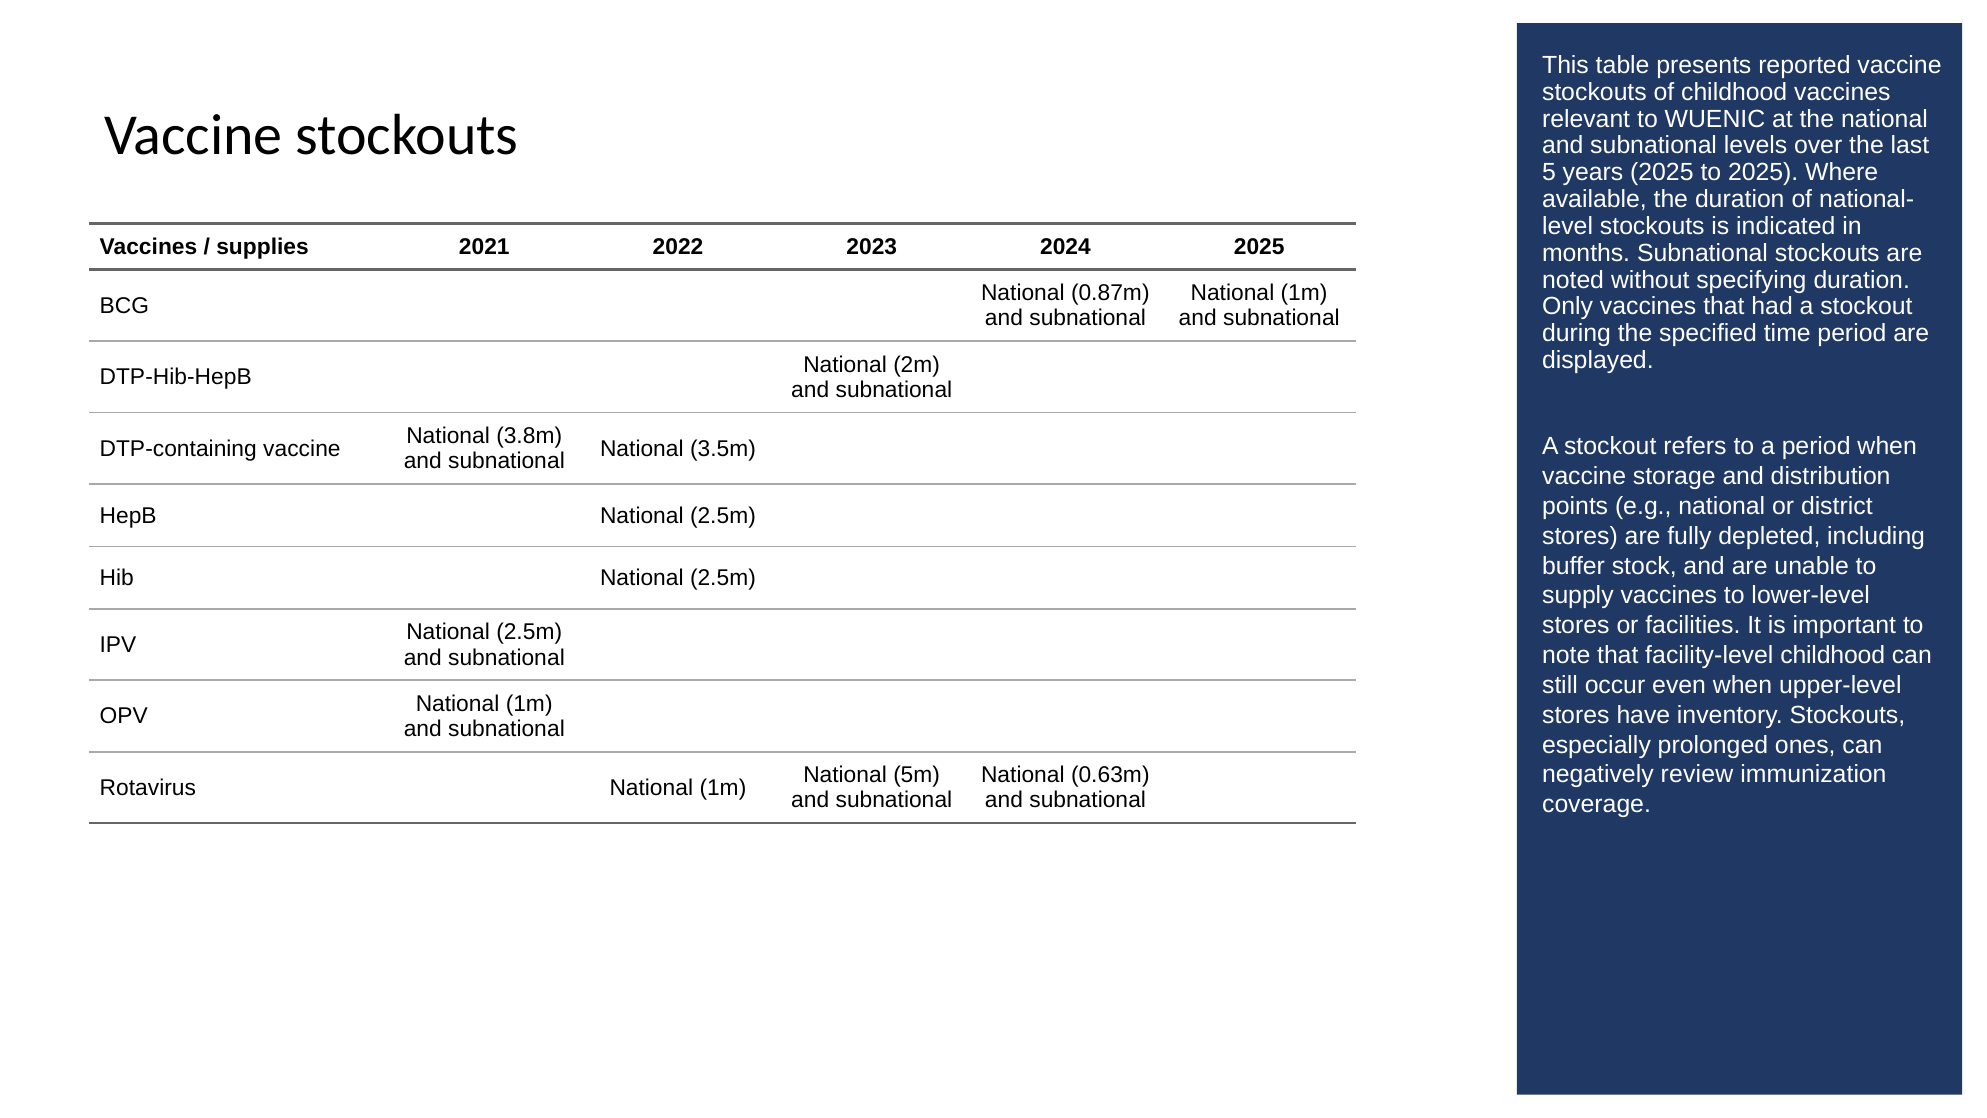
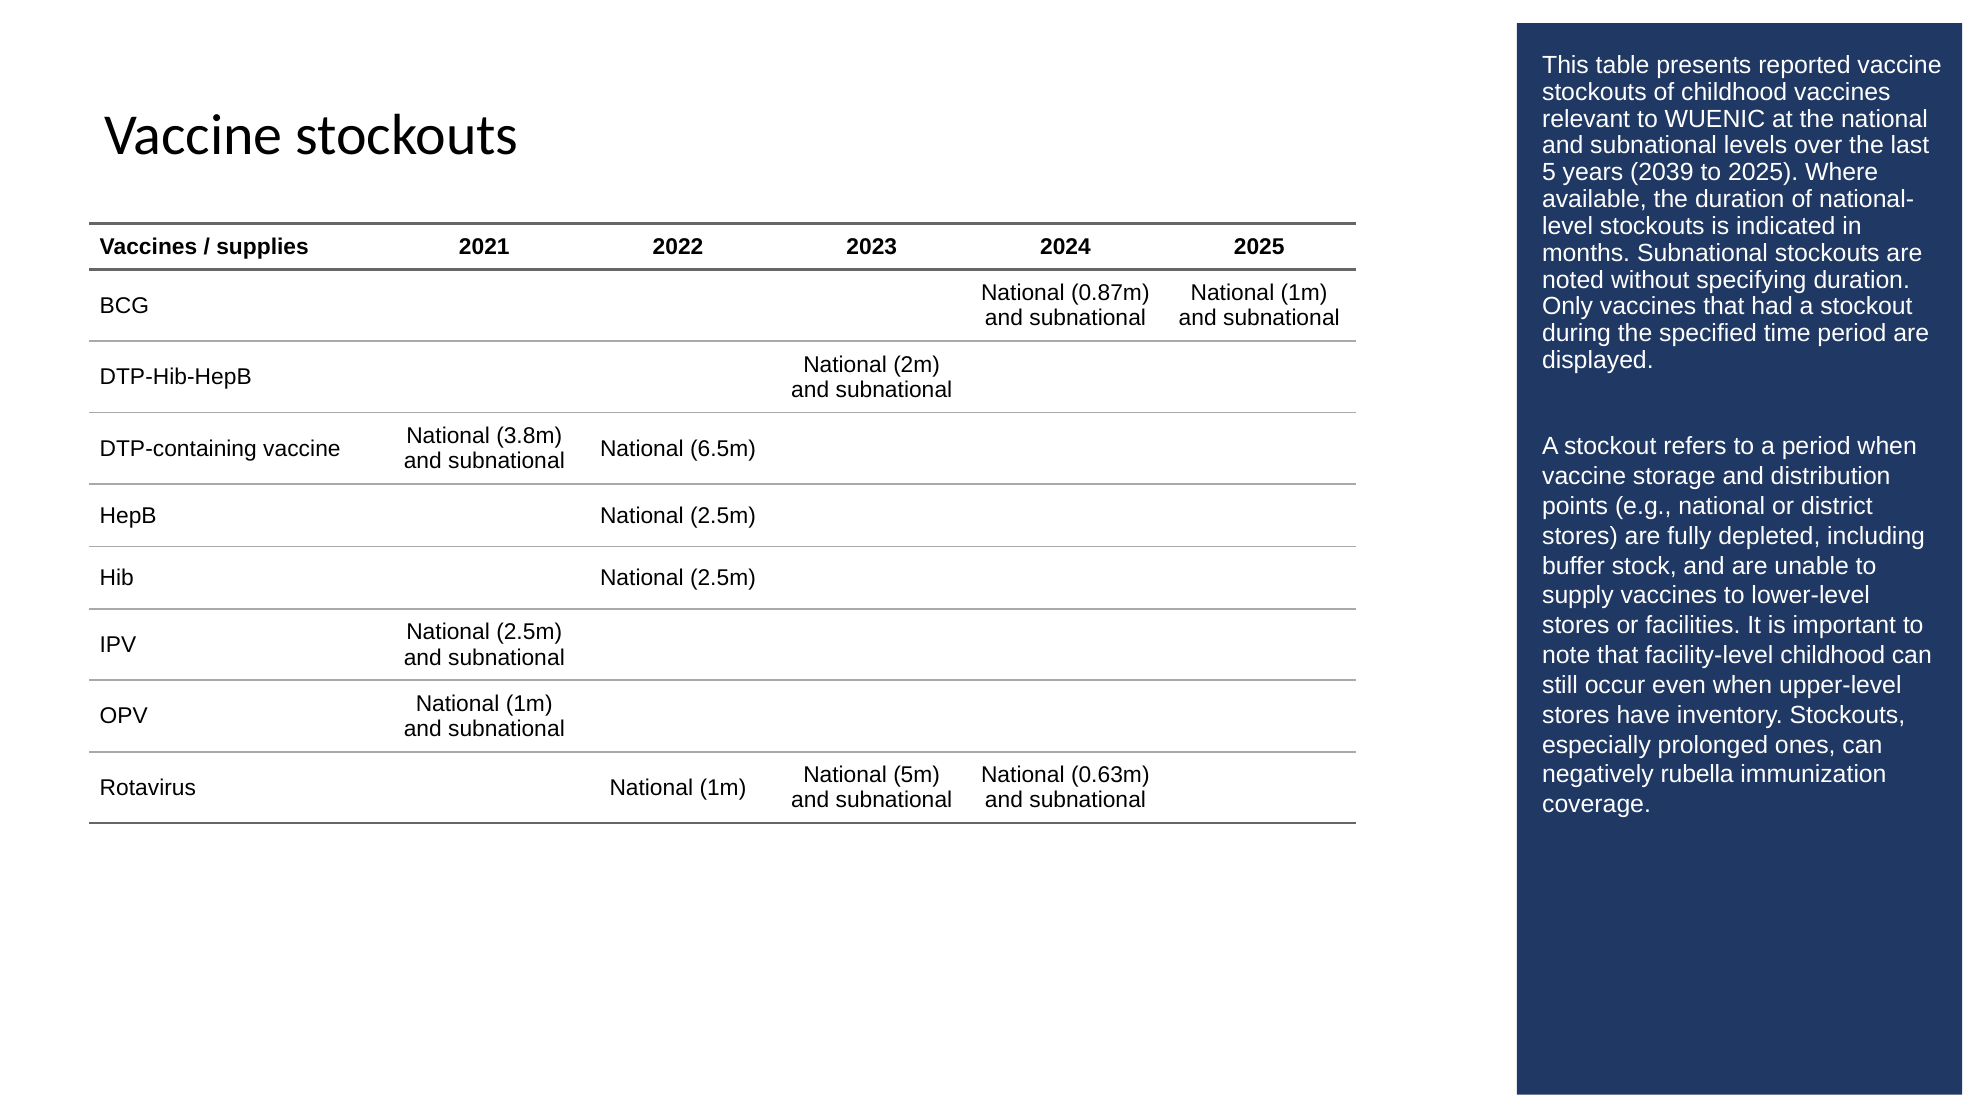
years 2025: 2025 -> 2039
3.5m: 3.5m -> 6.5m
review: review -> rubella
